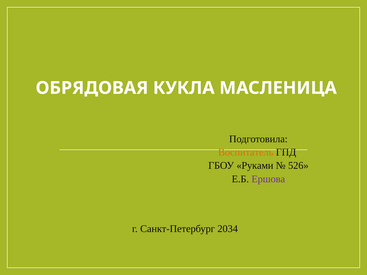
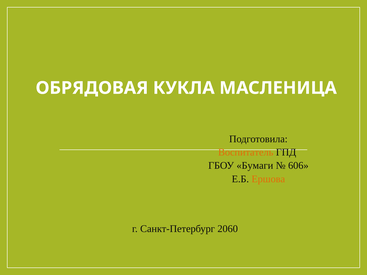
Руками: Руками -> Бумаги
526: 526 -> 606
Ершова colour: purple -> orange
2034: 2034 -> 2060
